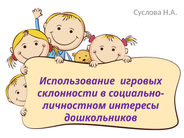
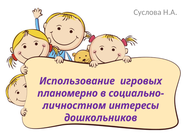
склонности: склонности -> планомерно
